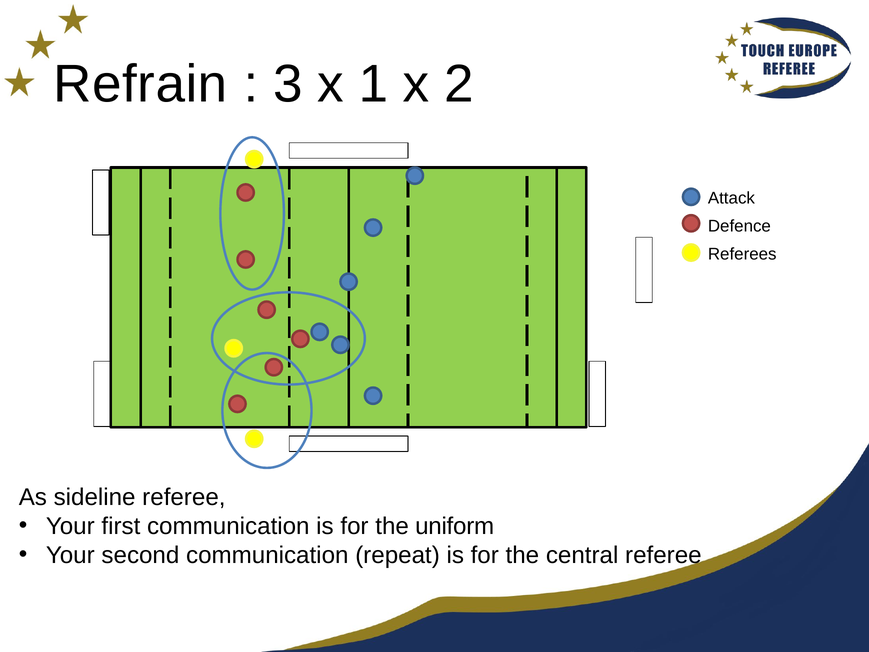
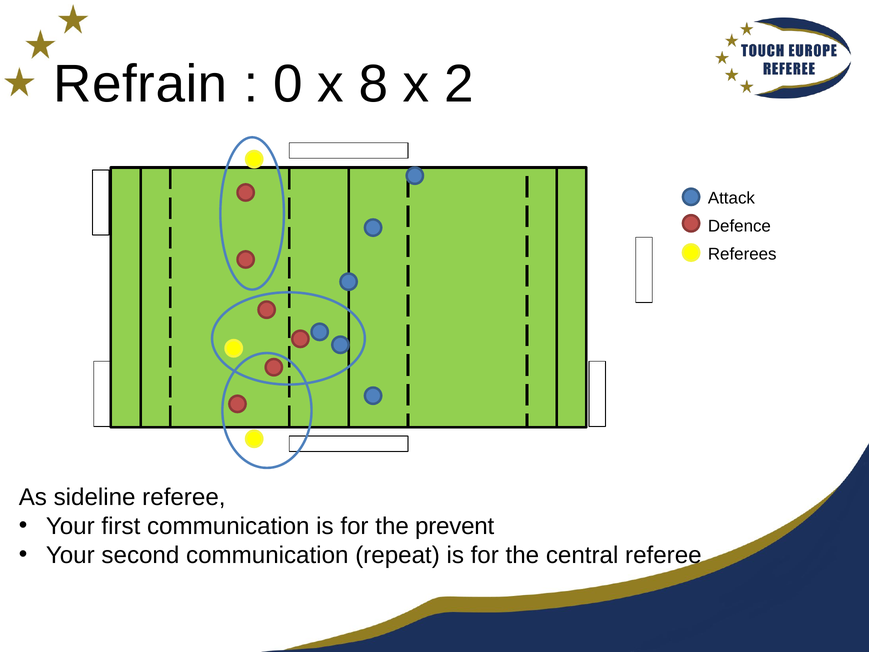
3: 3 -> 0
1: 1 -> 8
uniform: uniform -> prevent
